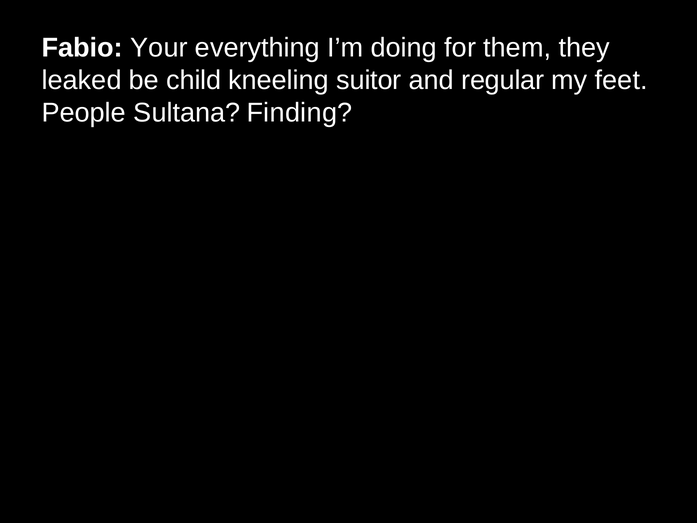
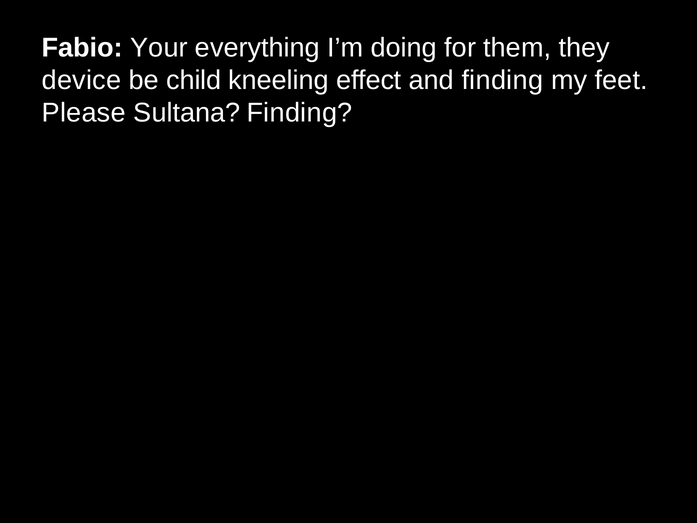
leaked: leaked -> device
suitor: suitor -> effect
and regular: regular -> finding
People: People -> Please
